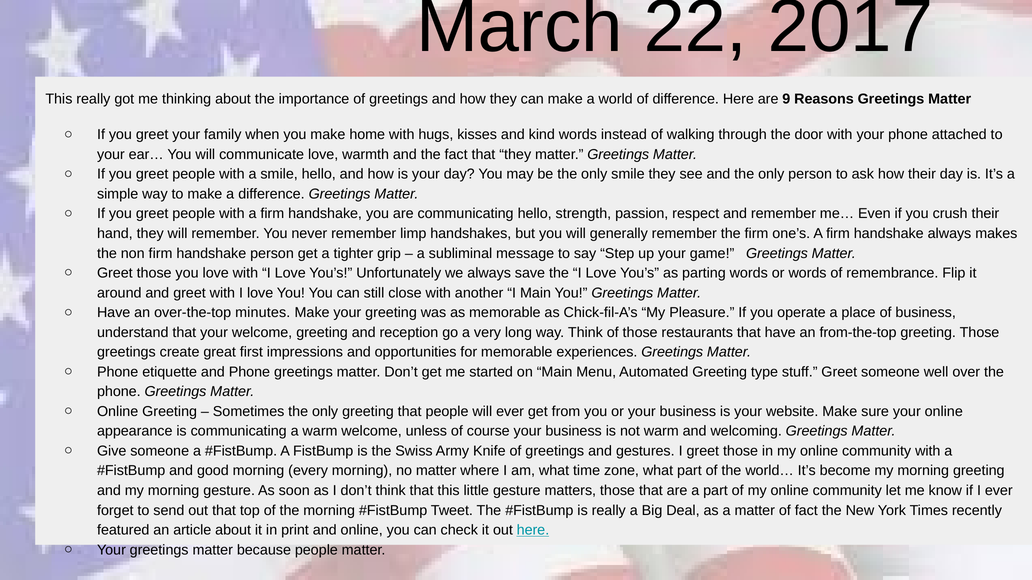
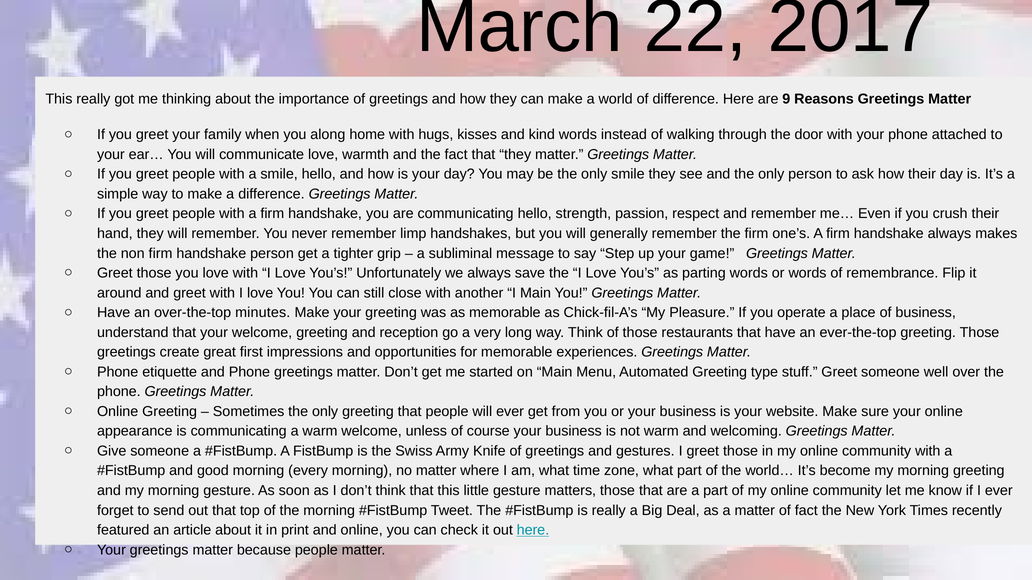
you make: make -> along
from-the-top: from-the-top -> ever-the-top
